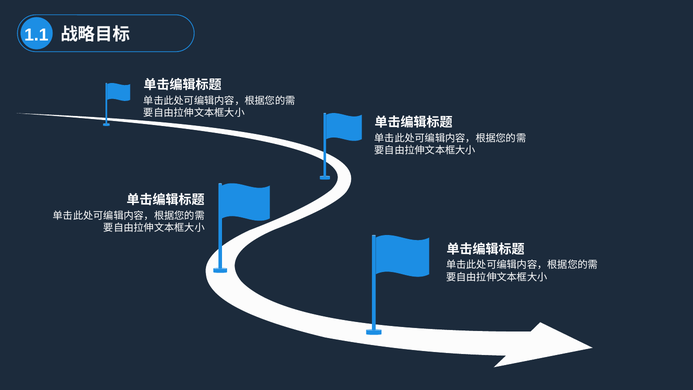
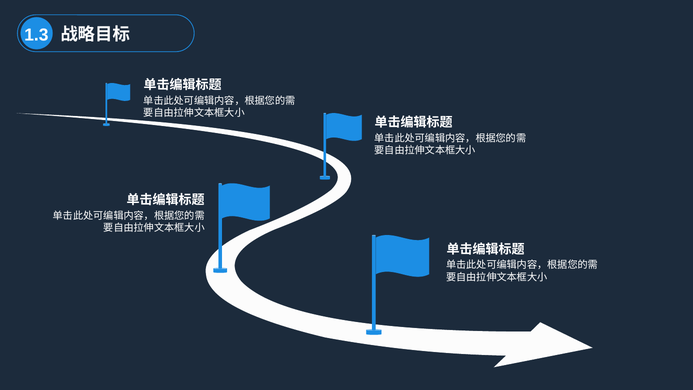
1.1: 1.1 -> 1.3
